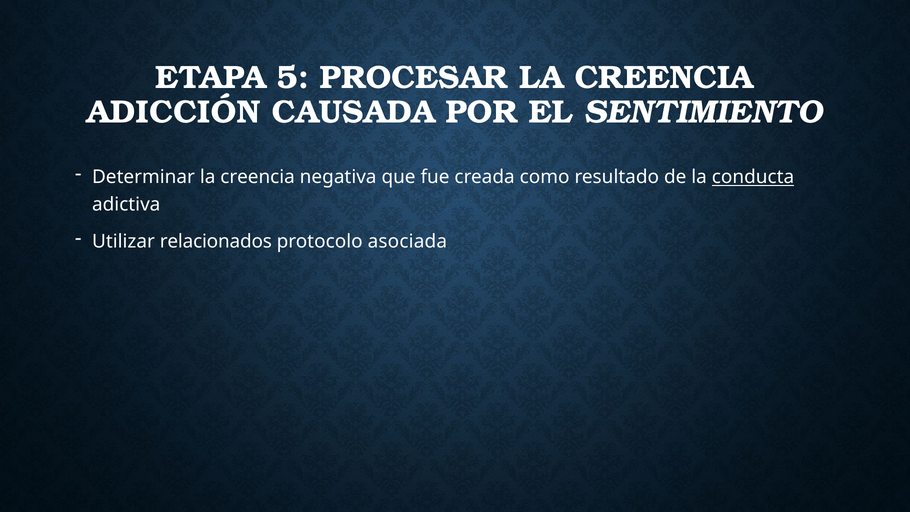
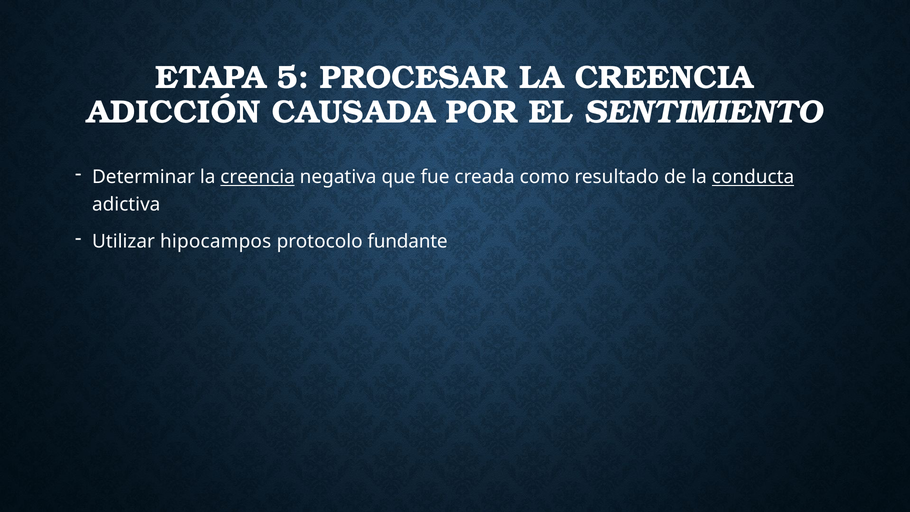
creencia at (258, 177) underline: none -> present
relacionados: relacionados -> hipocampos
asociada: asociada -> fundante
